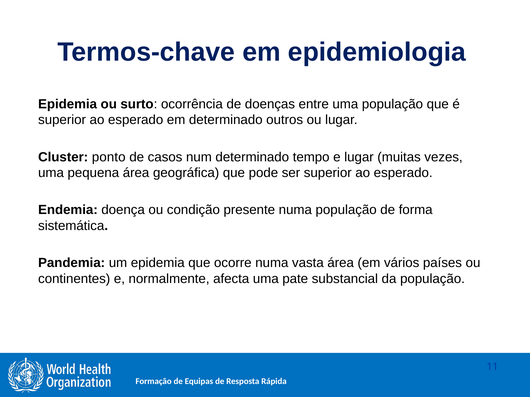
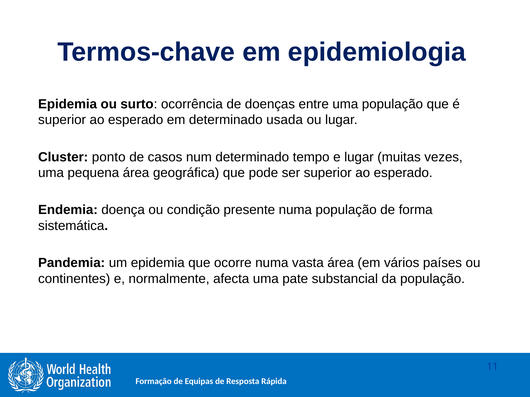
outros: outros -> usada
